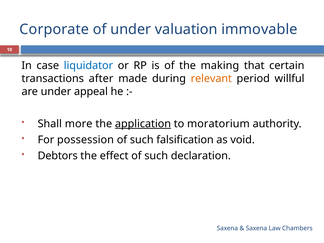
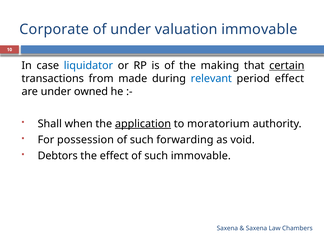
certain underline: none -> present
after: after -> from
relevant colour: orange -> blue
period willful: willful -> effect
appeal: appeal -> owned
more: more -> when
falsification: falsification -> forwarding
such declaration: declaration -> immovable
